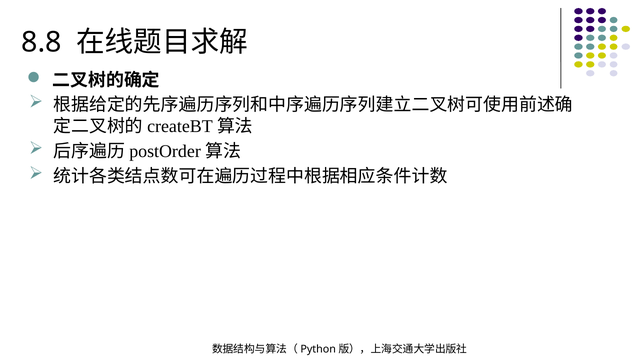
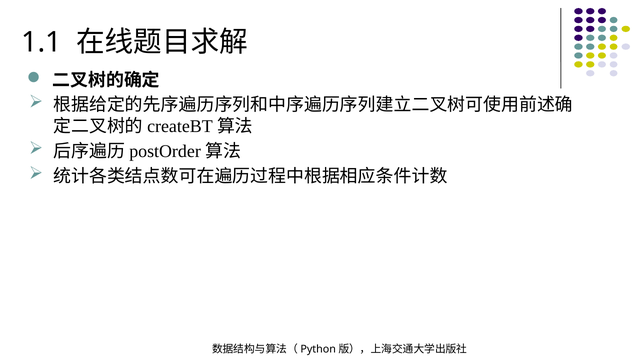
8.8: 8.8 -> 1.1
